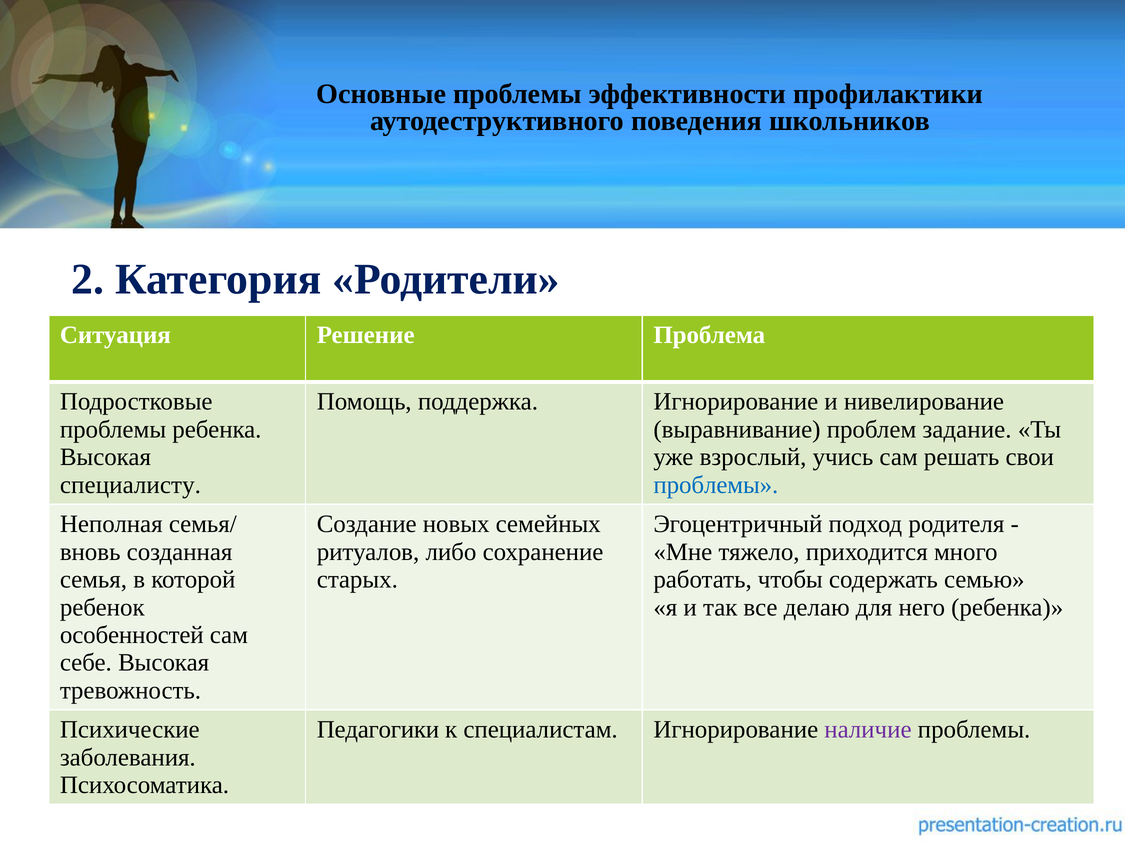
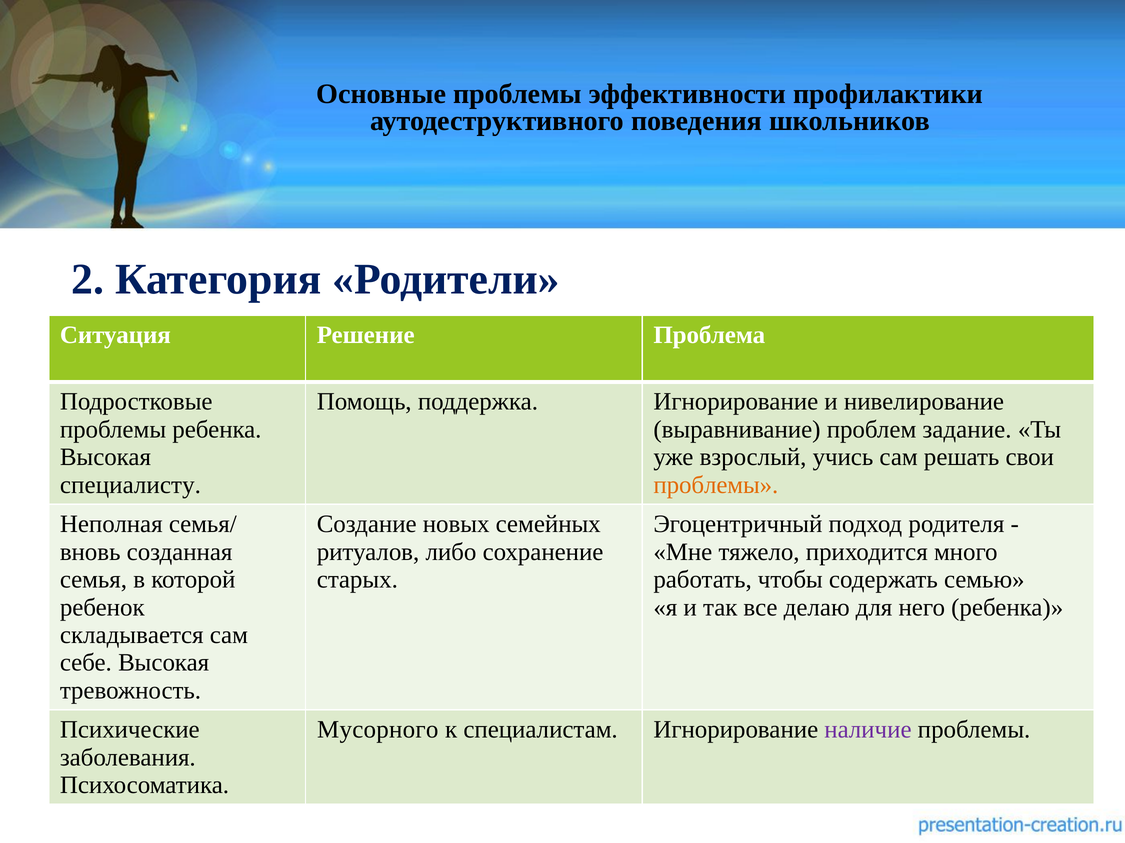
проблемы at (716, 485) colour: blue -> orange
особенностей: особенностей -> складывается
Педагогики: Педагогики -> Мусорного
